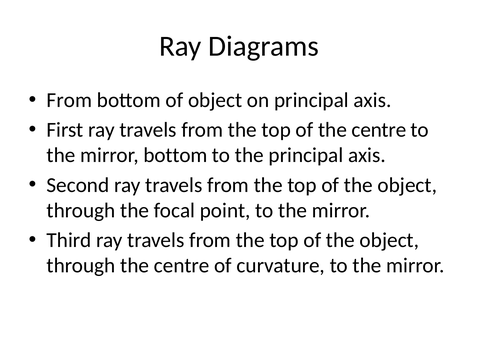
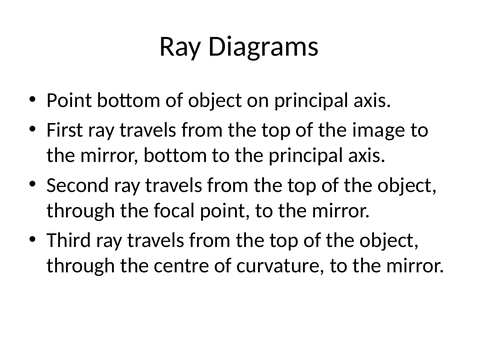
From at (69, 100): From -> Point
of the centre: centre -> image
